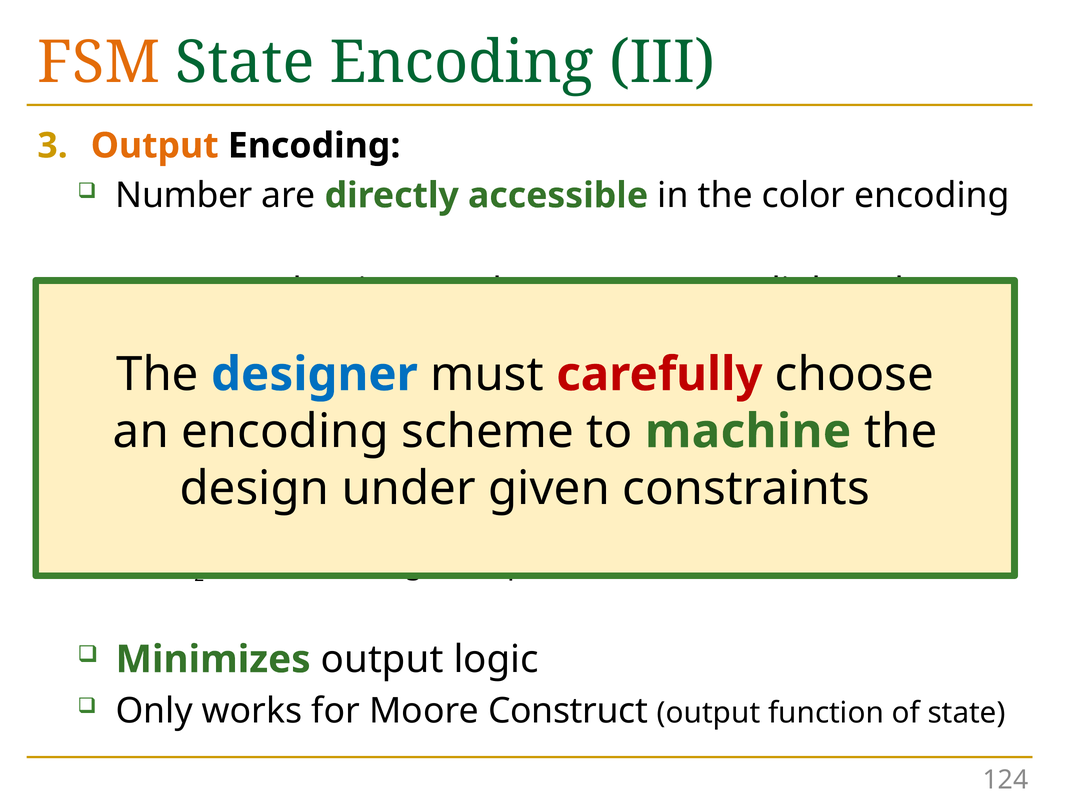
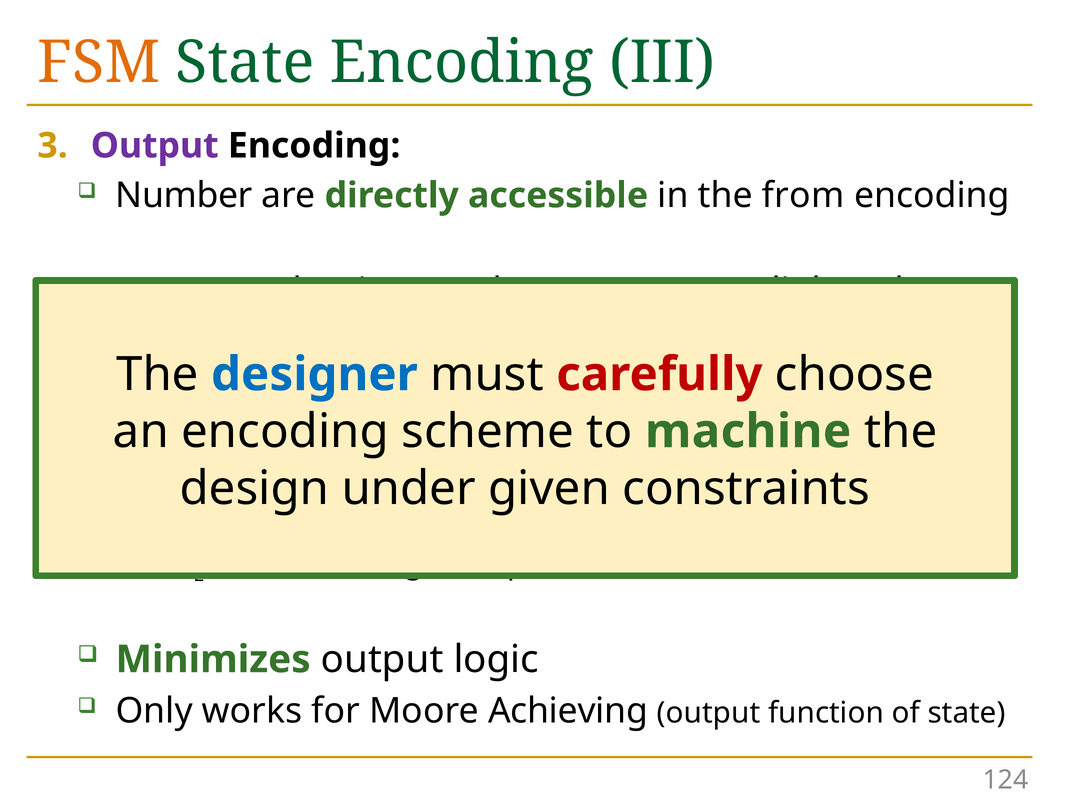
Output at (155, 146) colour: orange -> purple
the color: color -> from
Construct: Construct -> Achieving
